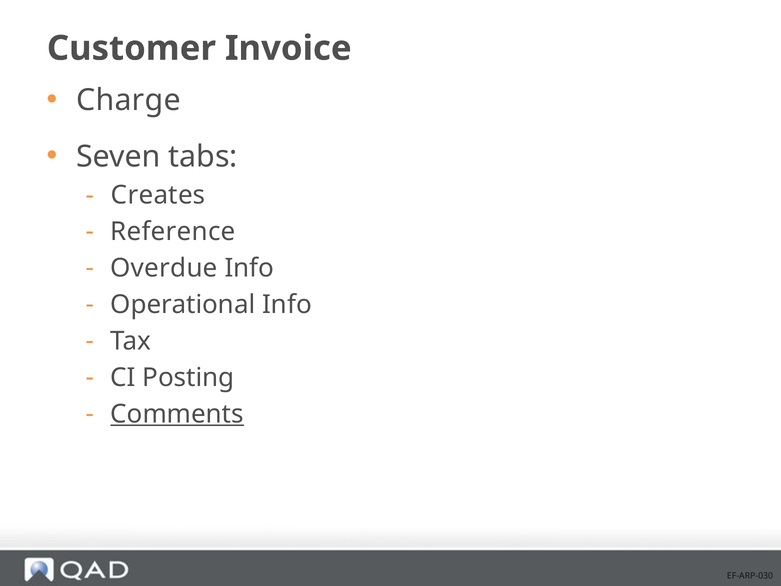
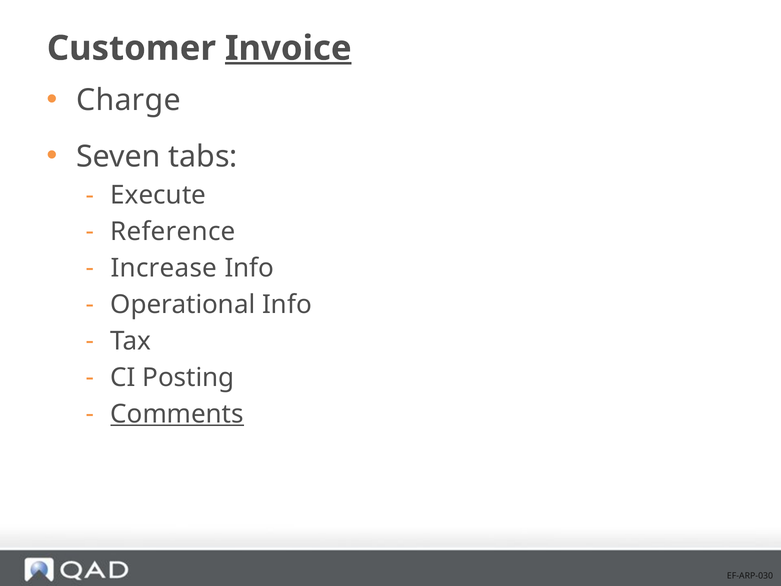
Invoice underline: none -> present
Creates: Creates -> Execute
Overdue: Overdue -> Increase
